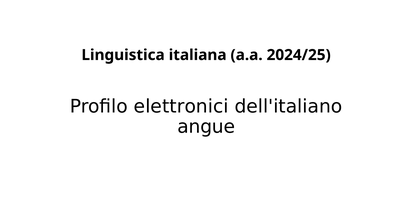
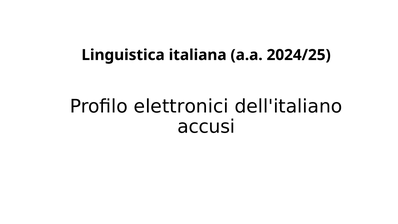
angue: angue -> accusi
